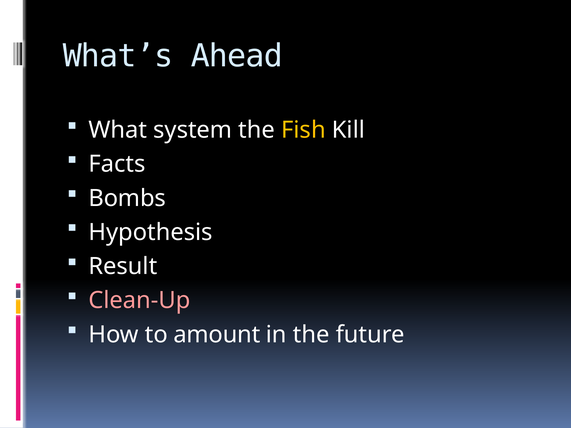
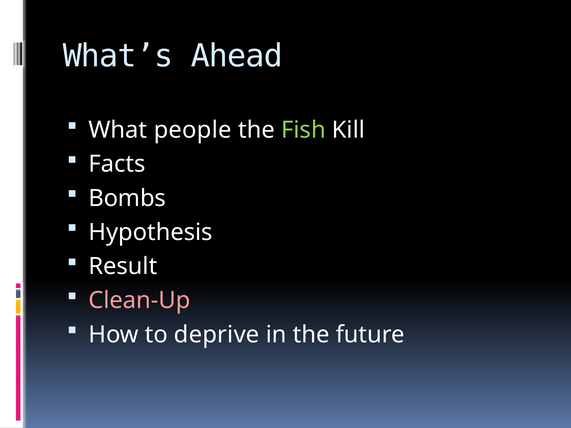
system: system -> people
Fish colour: yellow -> light green
amount: amount -> deprive
